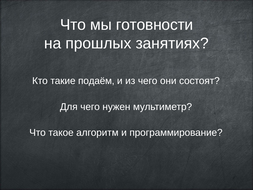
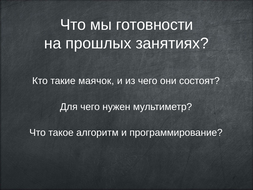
подаём: подаём -> маячок
